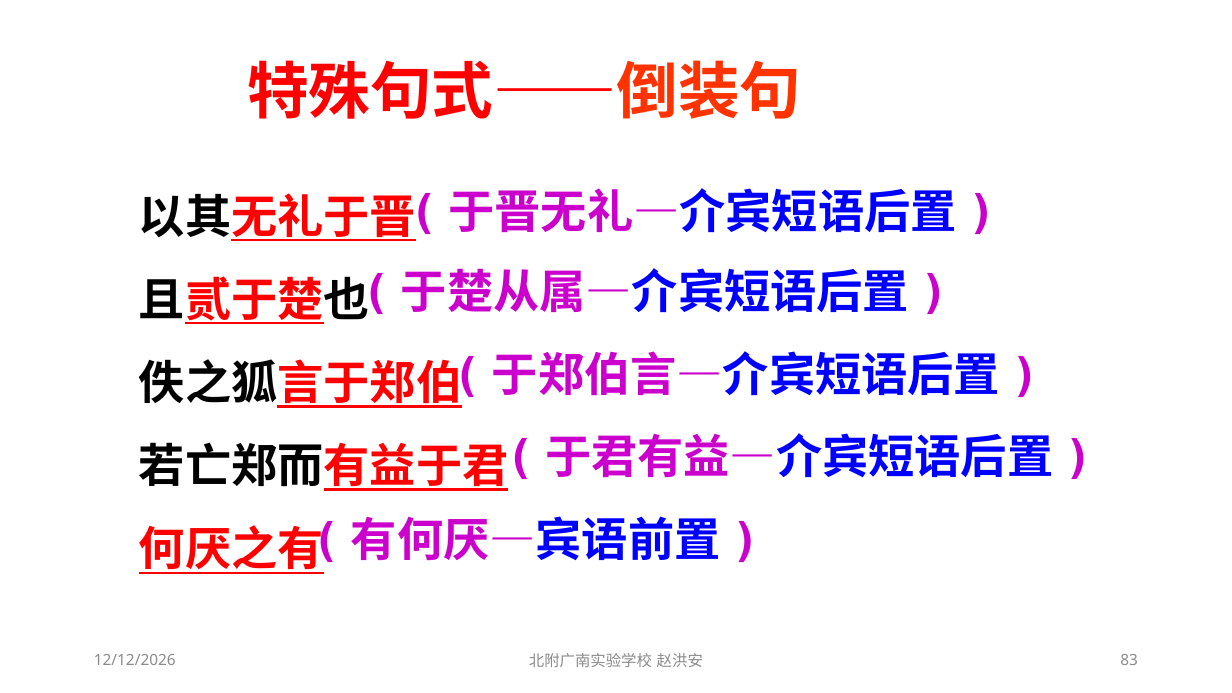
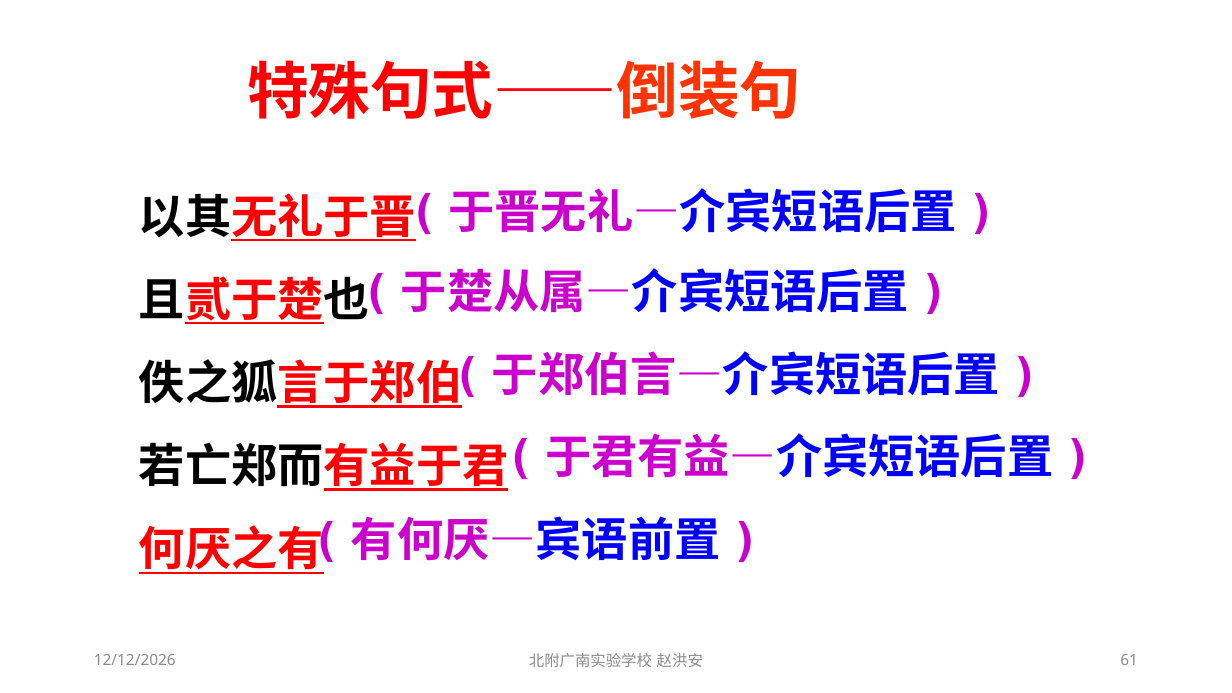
83: 83 -> 61
